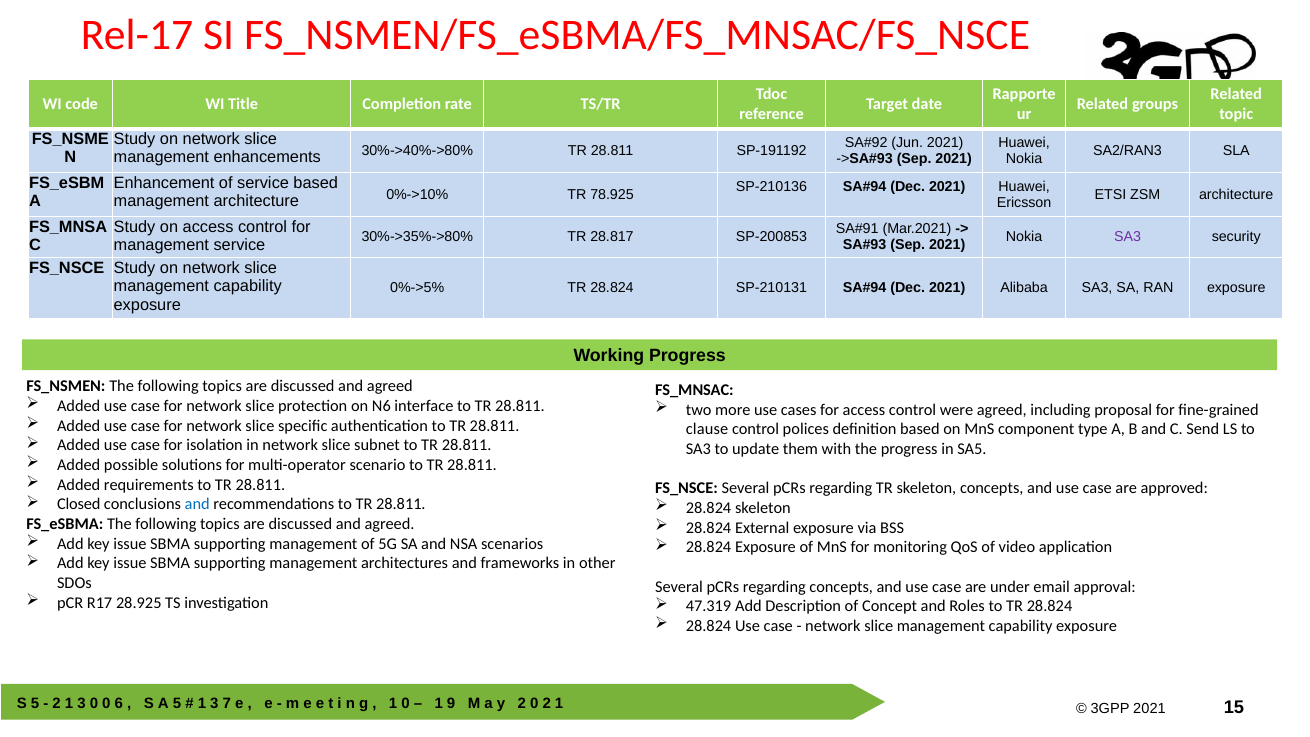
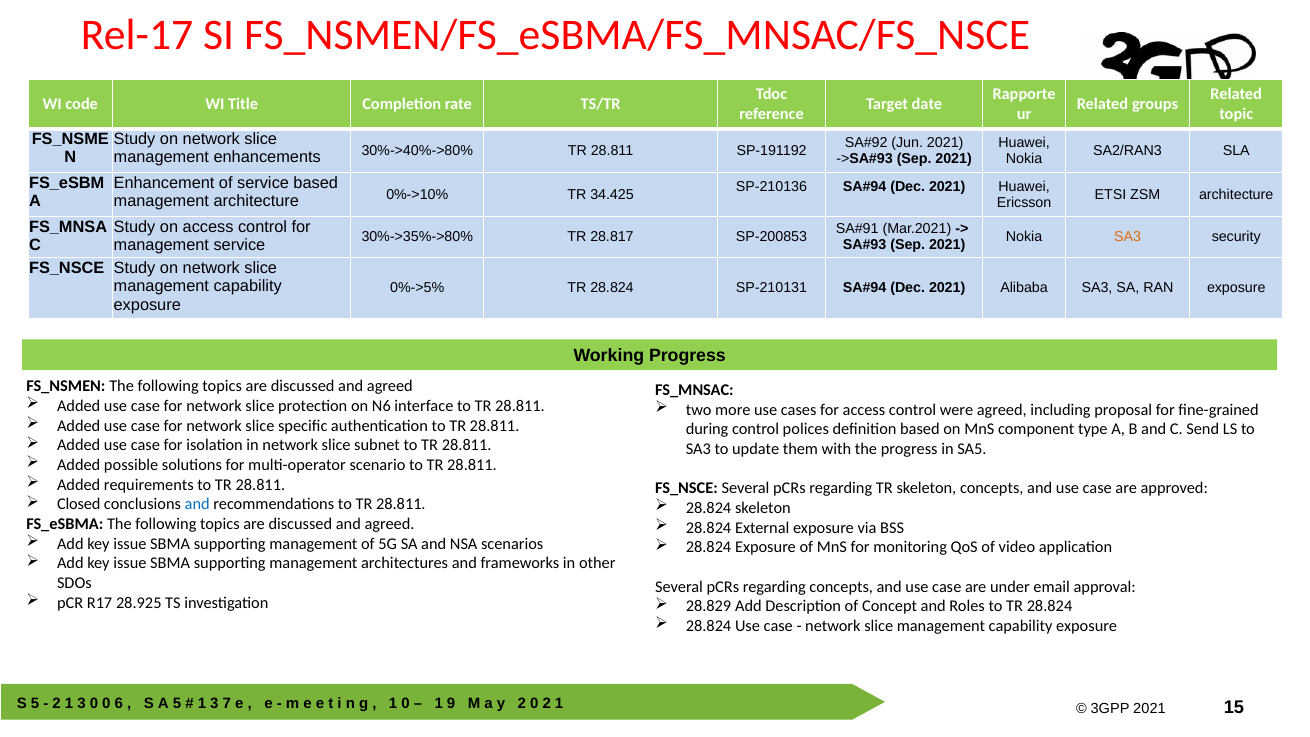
78.925: 78.925 -> 34.425
SA3 at (1128, 237) colour: purple -> orange
clause: clause -> during
47.319: 47.319 -> 28.829
